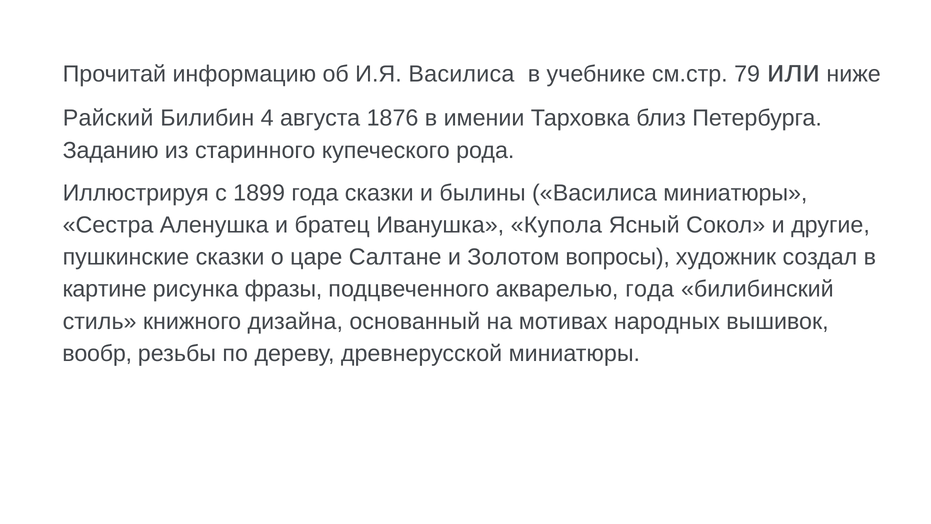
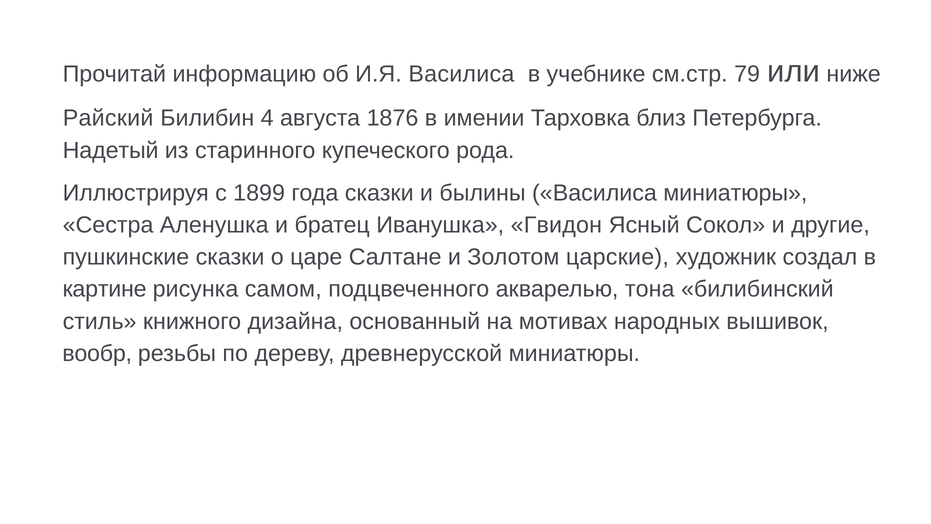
Заданию: Заданию -> Надетый
Купола: Купола -> Гвидон
вопросы: вопросы -> царские
фразы: фразы -> самом
акварелью года: года -> тона
